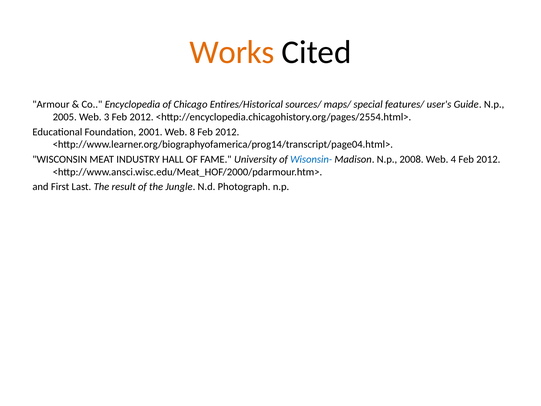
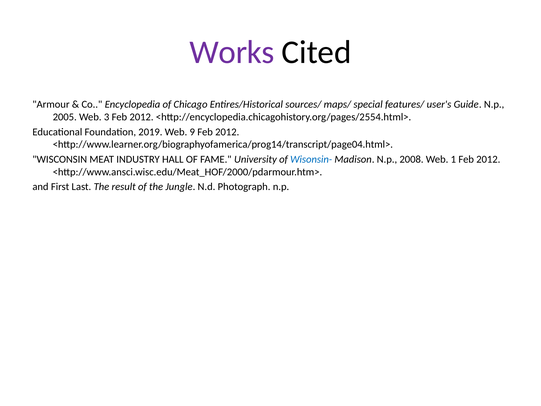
Works colour: orange -> purple
2001: 2001 -> 2019
8: 8 -> 9
4: 4 -> 1
